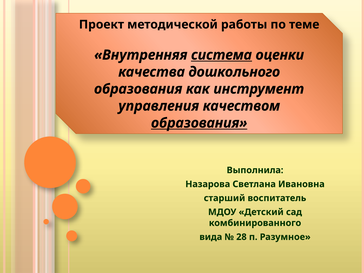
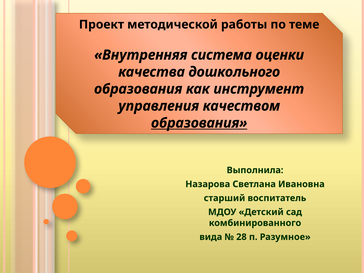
система underline: present -> none
